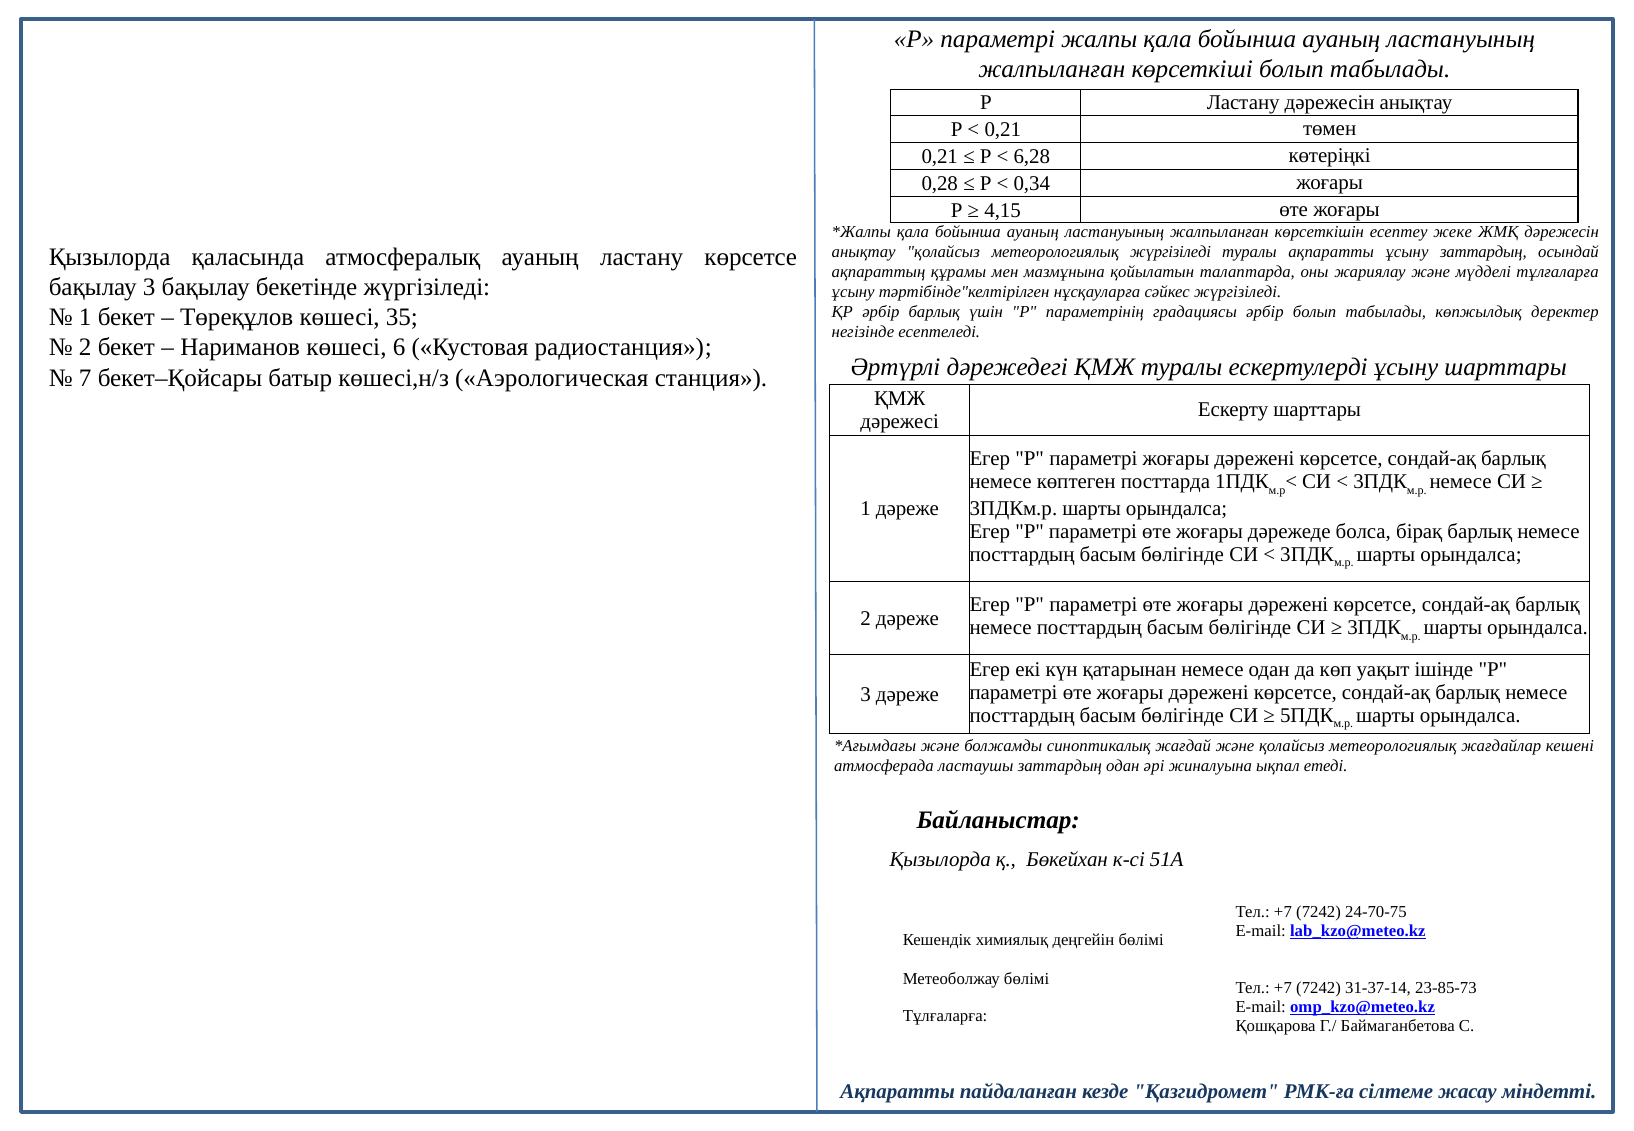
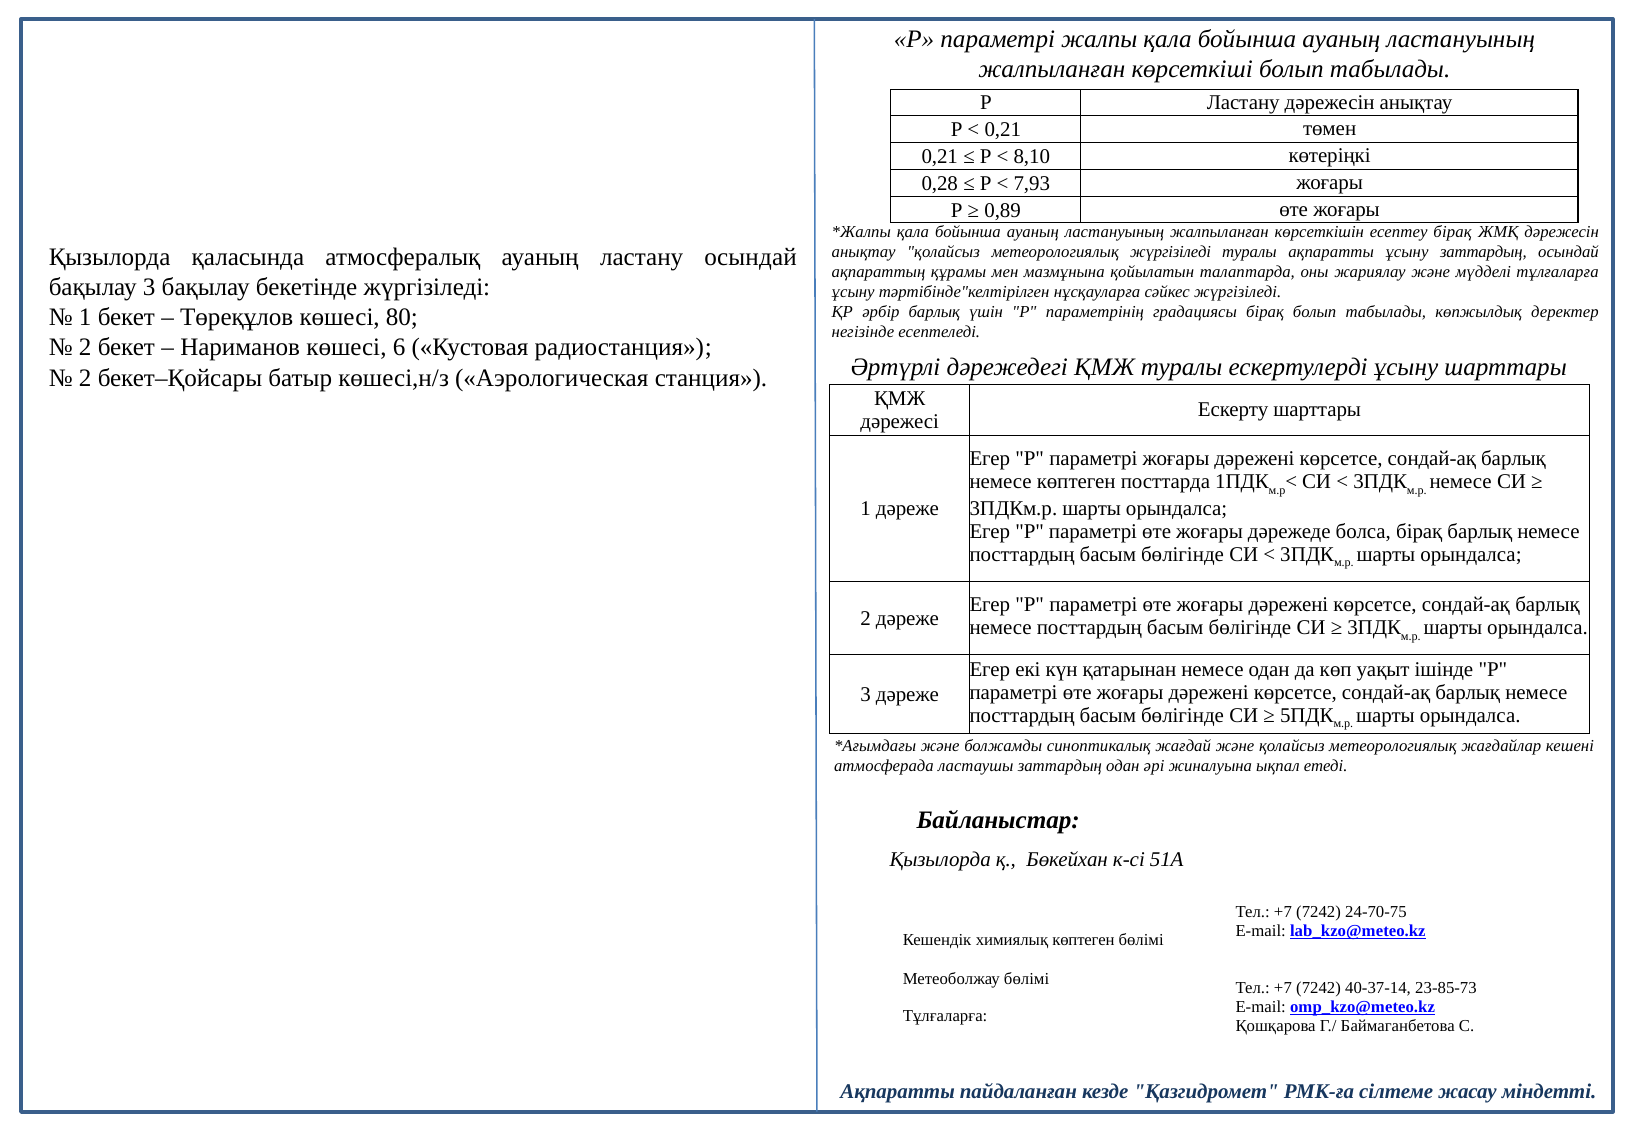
6,28: 6,28 -> 8,10
0,34: 0,34 -> 7,93
4,15: 4,15 -> 0,89
есептеу жеке: жеке -> бірақ
ластану көрсетсе: көрсетсе -> осындай
градациясы әрбір: әрбір -> бірақ
35: 35 -> 80
7 at (85, 378): 7 -> 2
химиялық деңгейін: деңгейін -> көптеген
31-37-14: 31-37-14 -> 40-37-14
